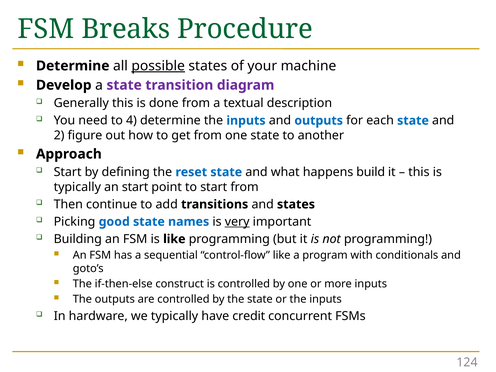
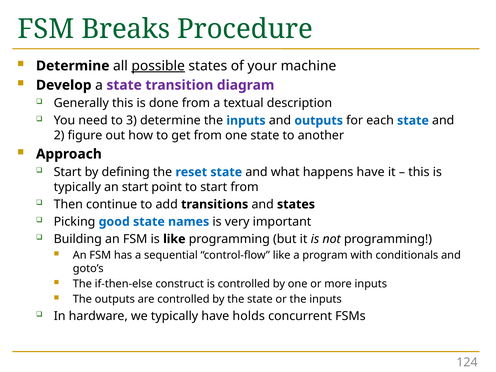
4: 4 -> 3
happens build: build -> have
very underline: present -> none
credit: credit -> holds
